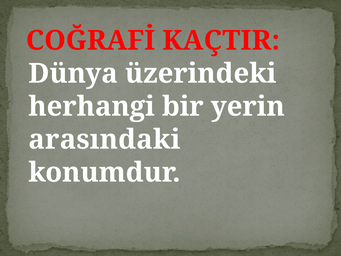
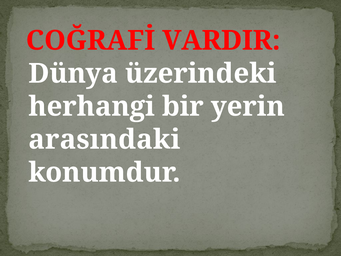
KAÇTIR: KAÇTIR -> VARDIR
